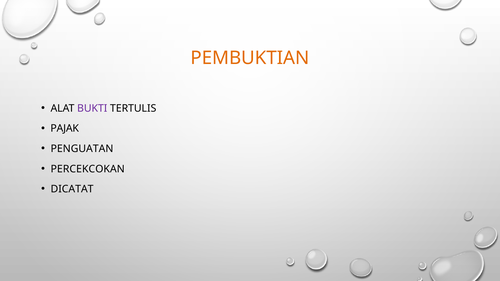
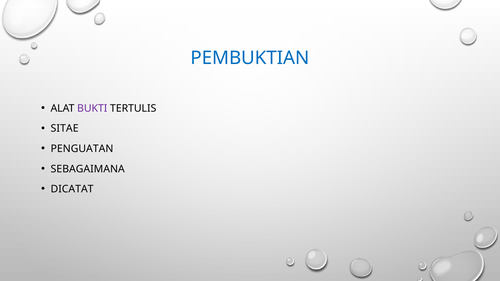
PEMBUKTIAN colour: orange -> blue
PAJAK: PAJAK -> SITAE
PERCEKCOKAN: PERCEKCOKAN -> SEBAGAIMANA
